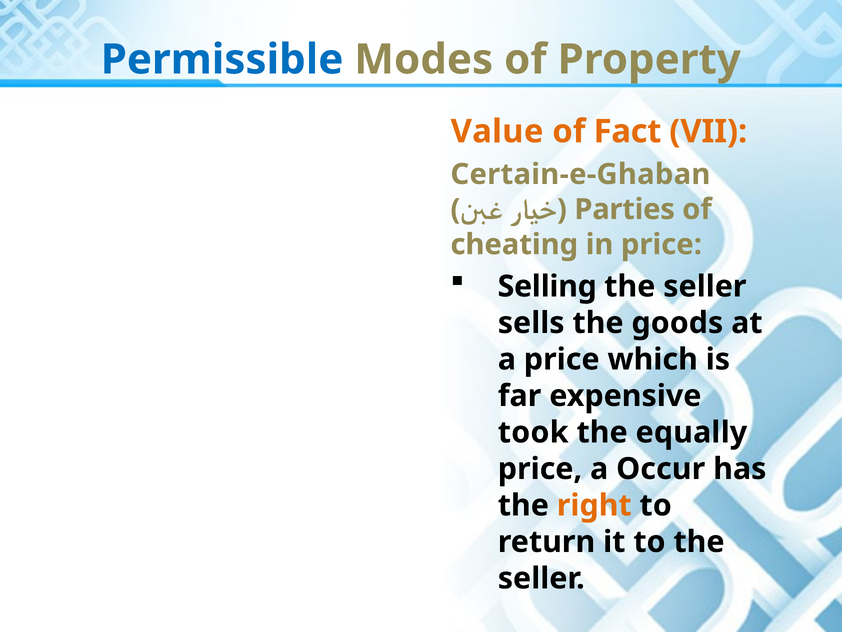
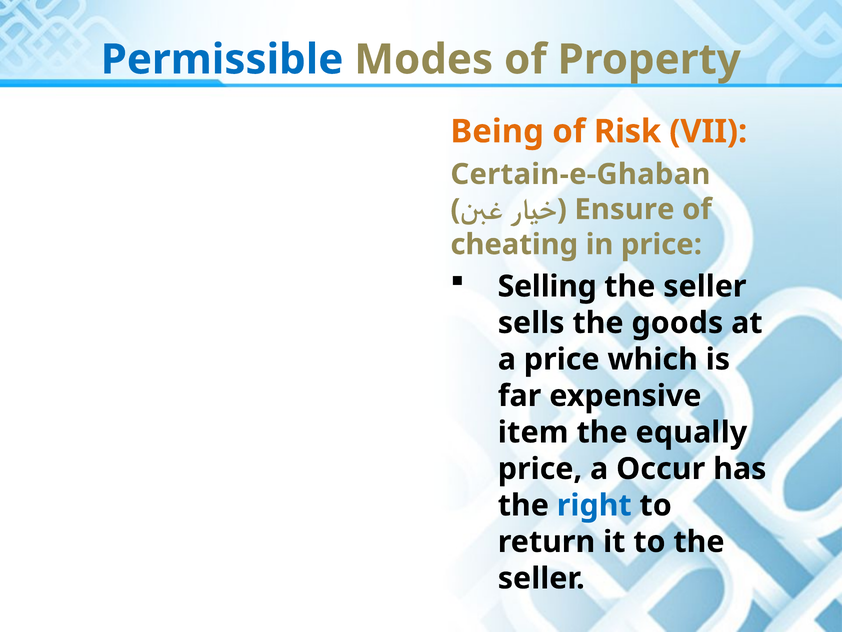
Value: Value -> Being
Fact: Fact -> Risk
Parties: Parties -> Ensure
took: took -> item
right colour: orange -> blue
